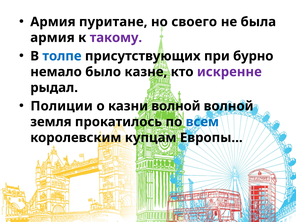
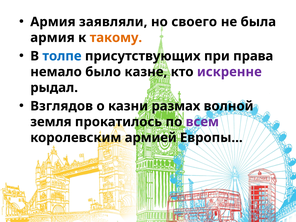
пуритане: пуритане -> заявляли
такому colour: purple -> orange
бурно: бурно -> права
Полиции: Полиции -> Взглядов
казни волной: волной -> размах
всем colour: blue -> purple
купцам: купцам -> армией
